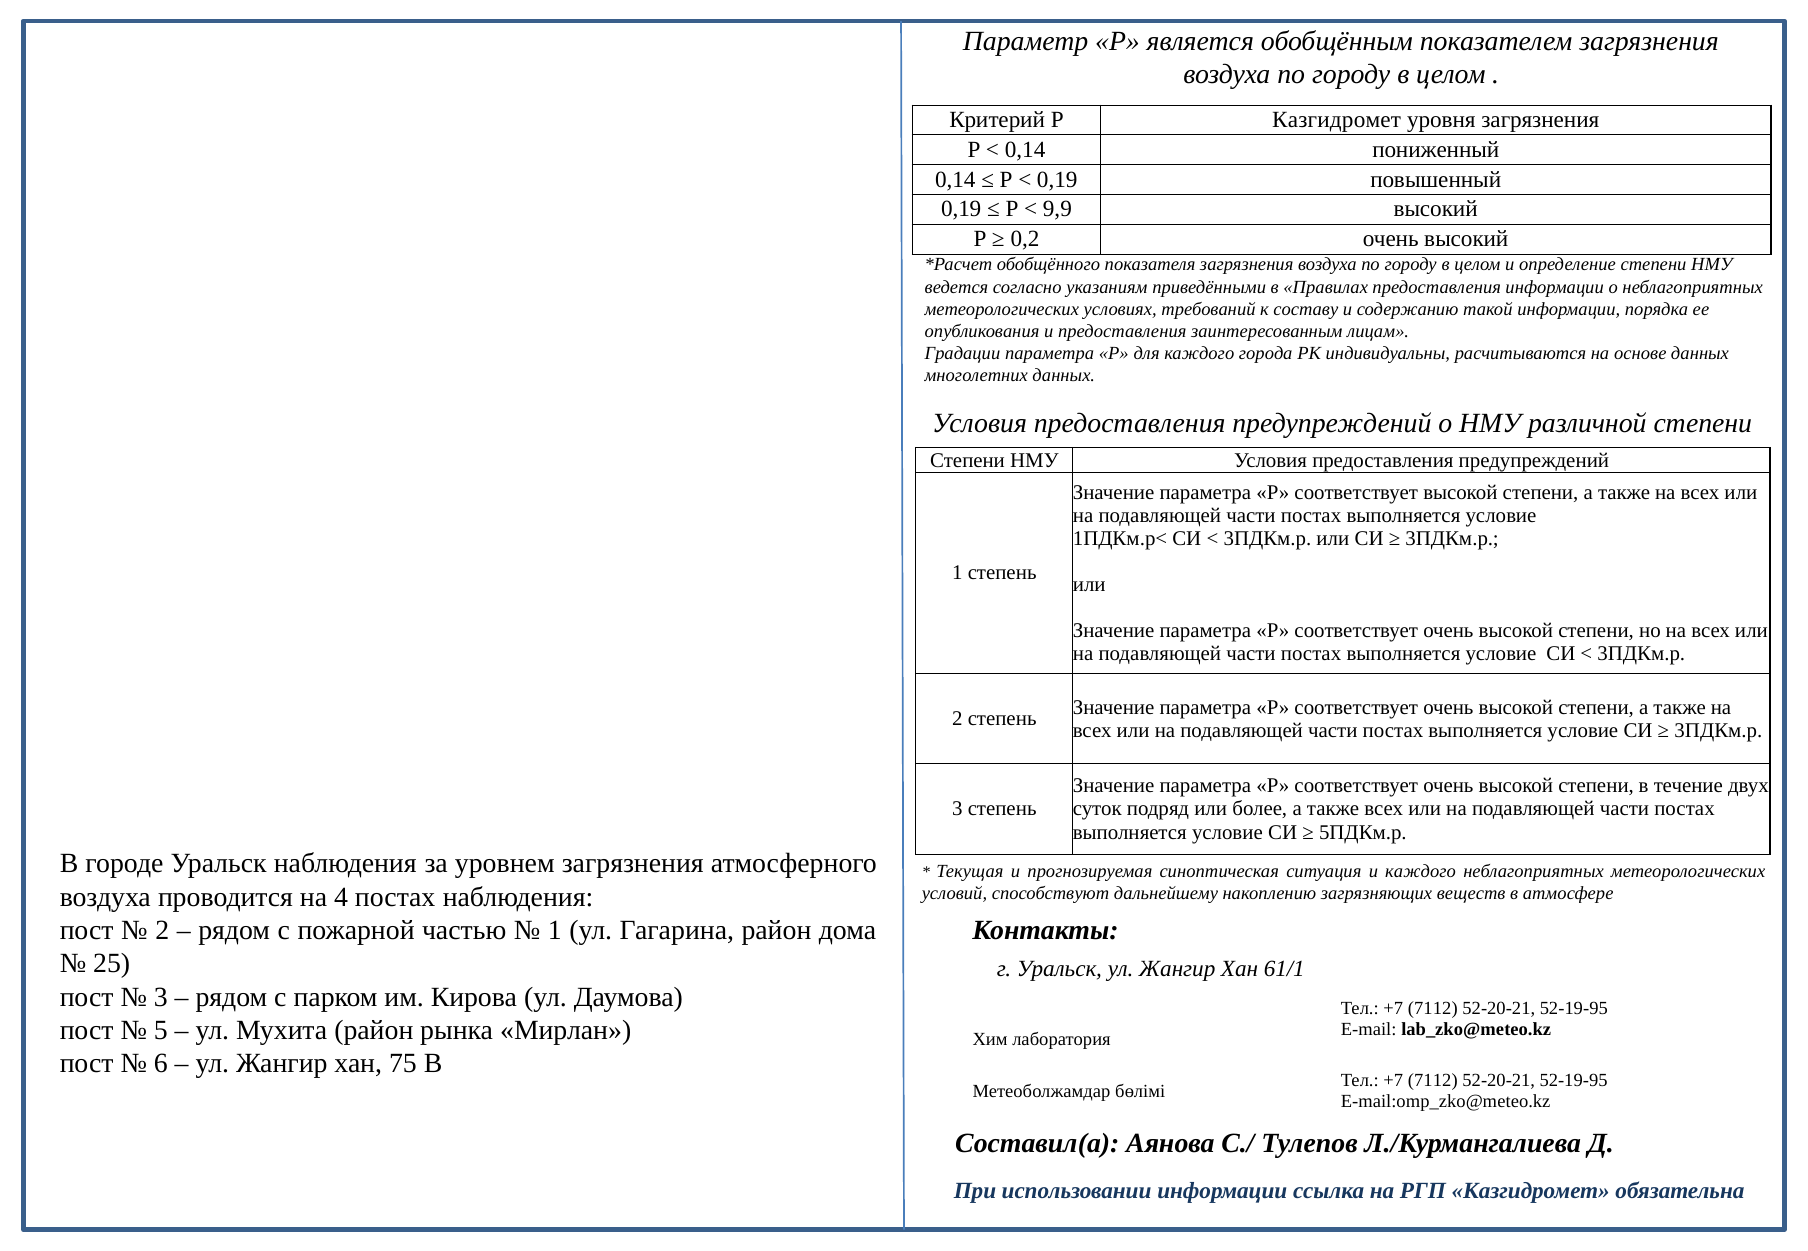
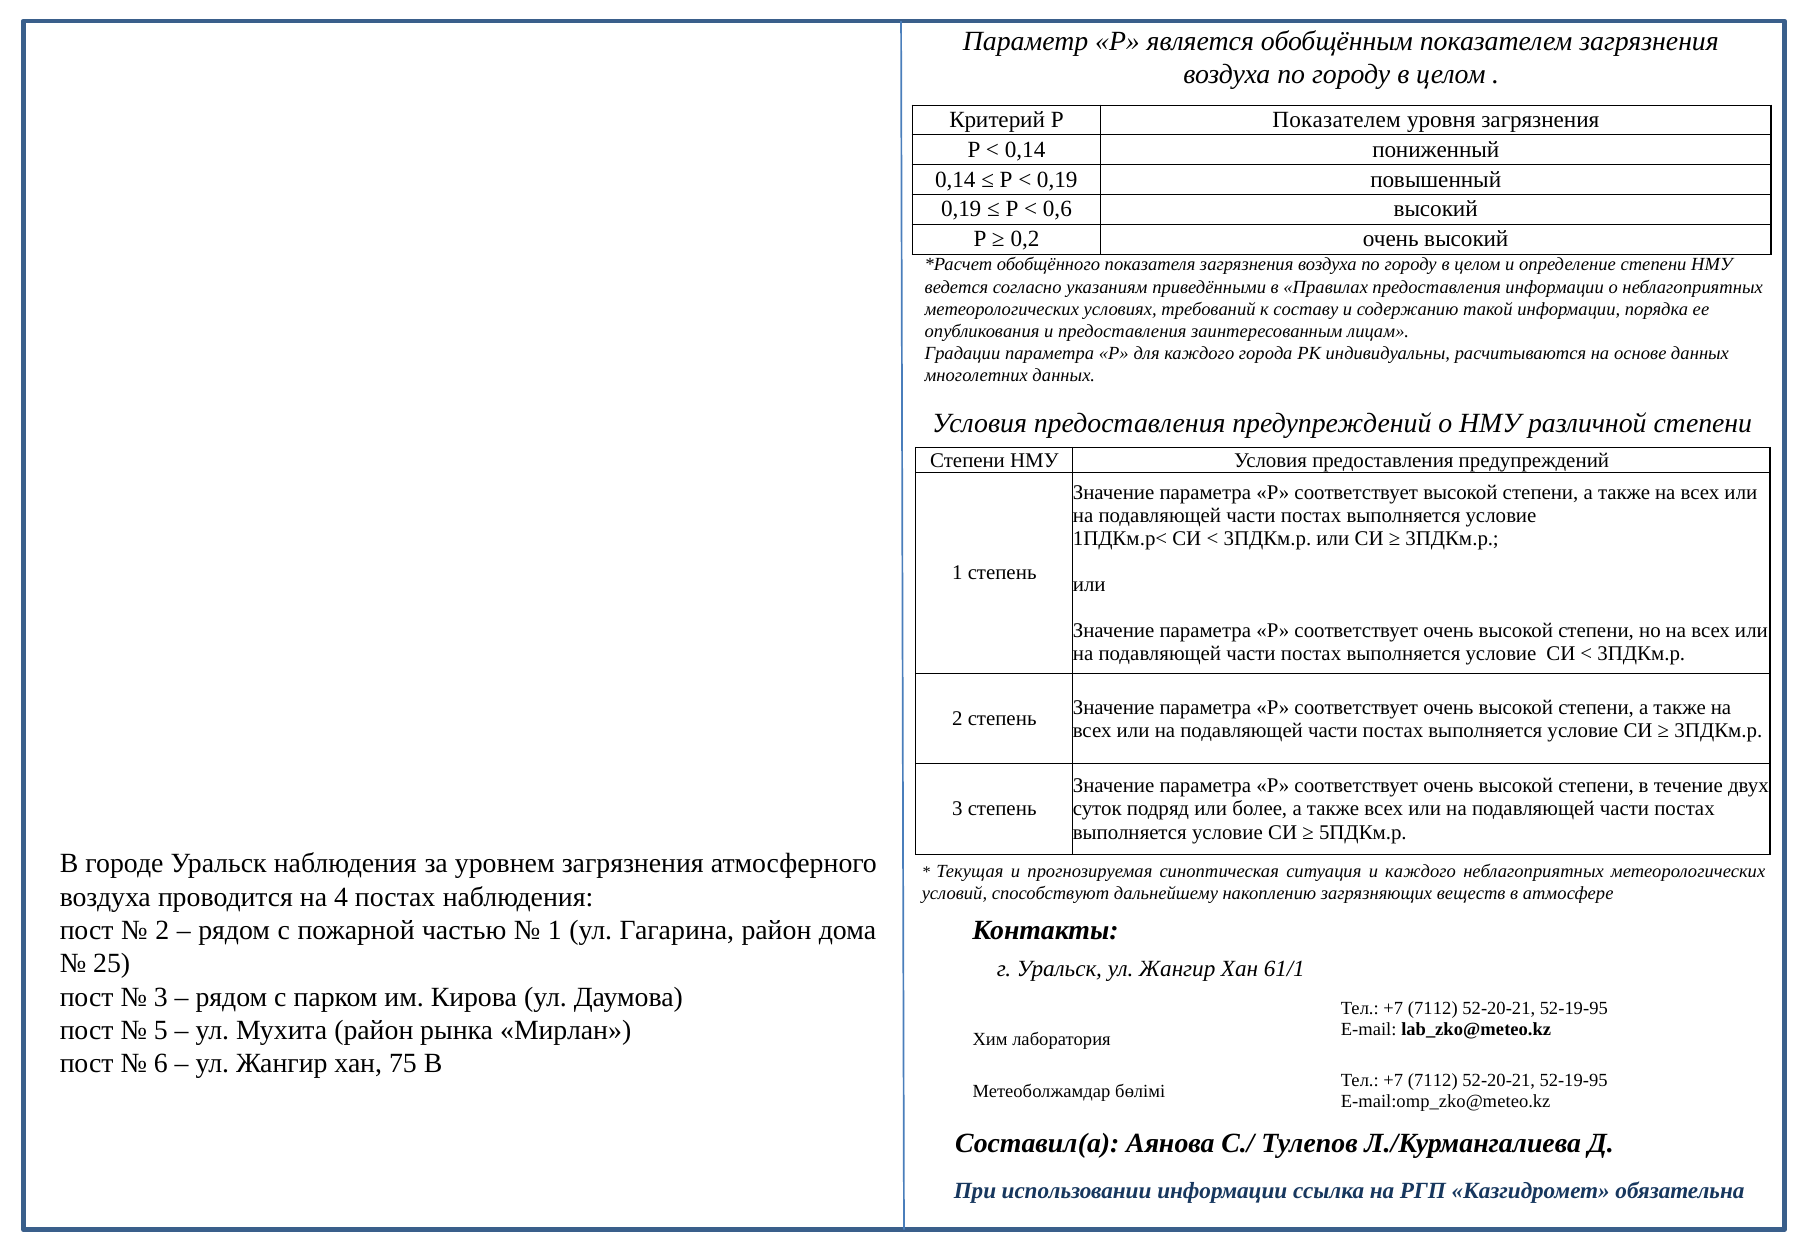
Р Казгидромет: Казгидромет -> Показателем
9,9: 9,9 -> 0,6
